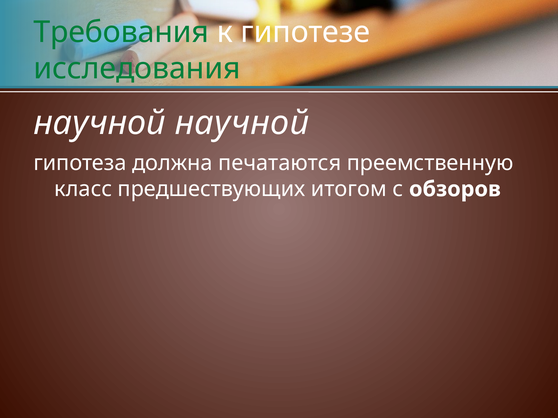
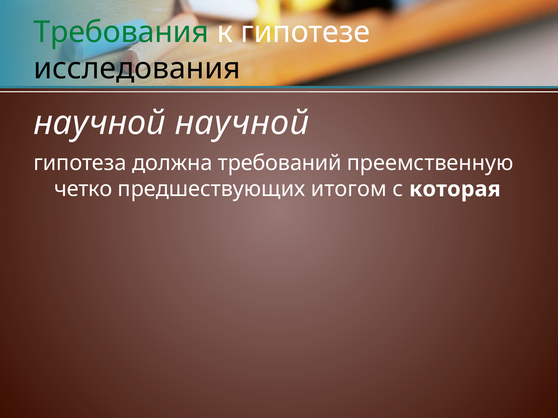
исследования colour: green -> black
печатаются: печатаются -> требований
класс: класс -> четко
обзоров: обзоров -> которая
